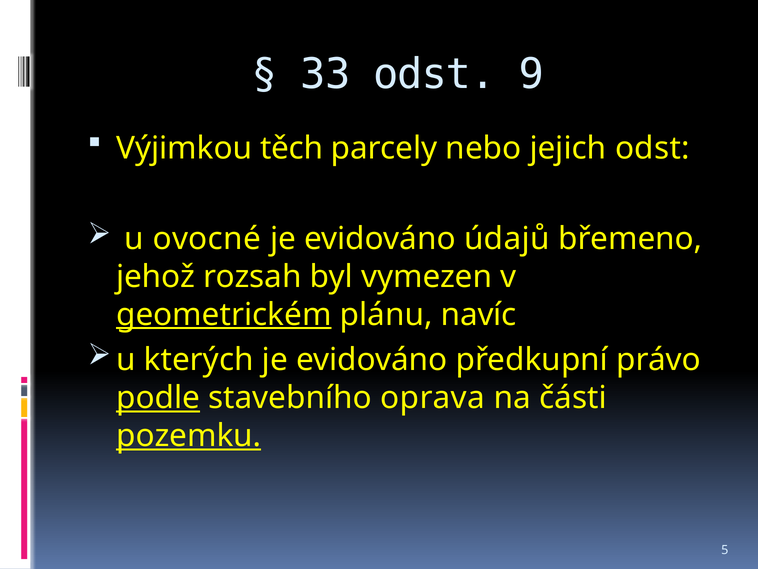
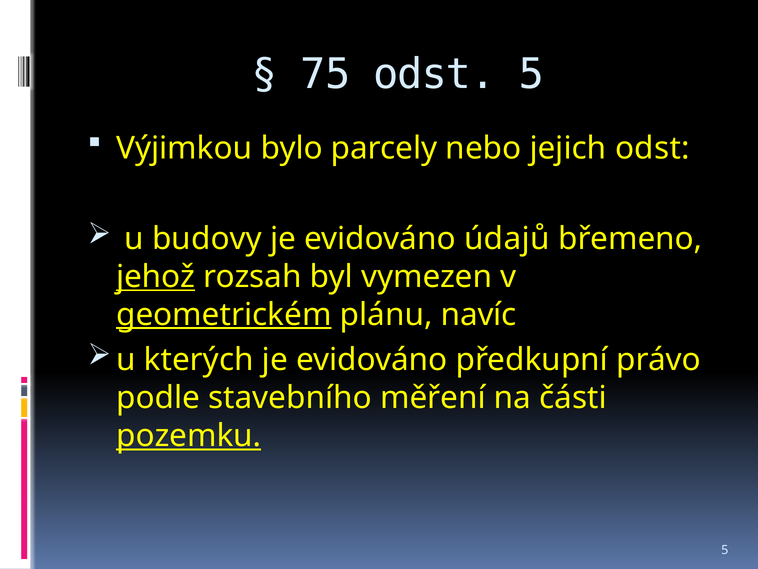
33: 33 -> 75
odst 9: 9 -> 5
těch: těch -> bylo
ovocné: ovocné -> budovy
jehož underline: none -> present
podle underline: present -> none
oprava: oprava -> měření
